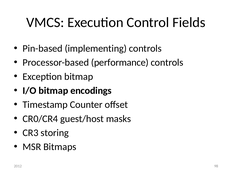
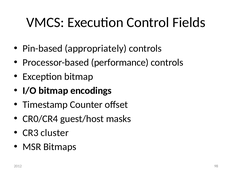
implementing: implementing -> appropriately
storing: storing -> cluster
